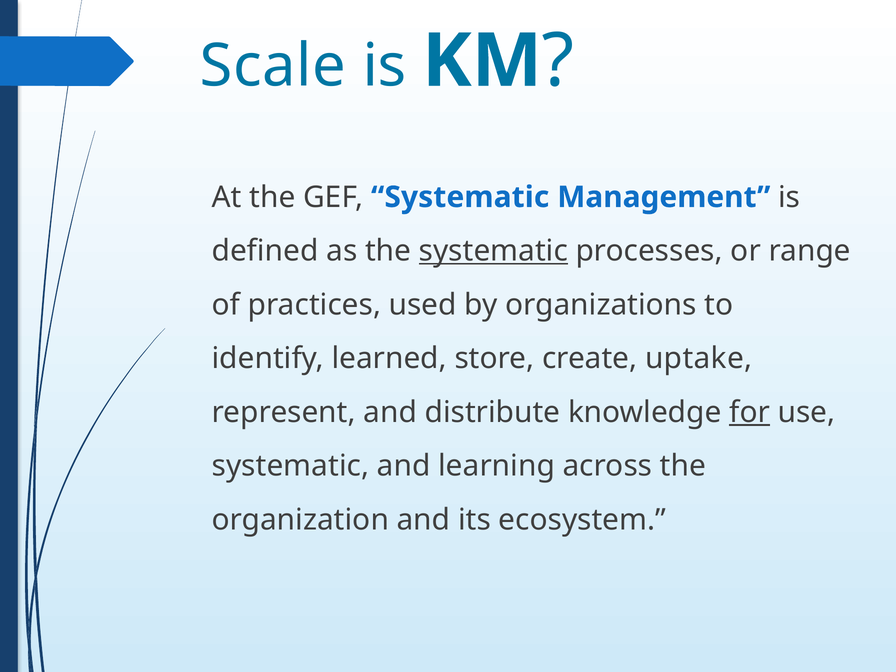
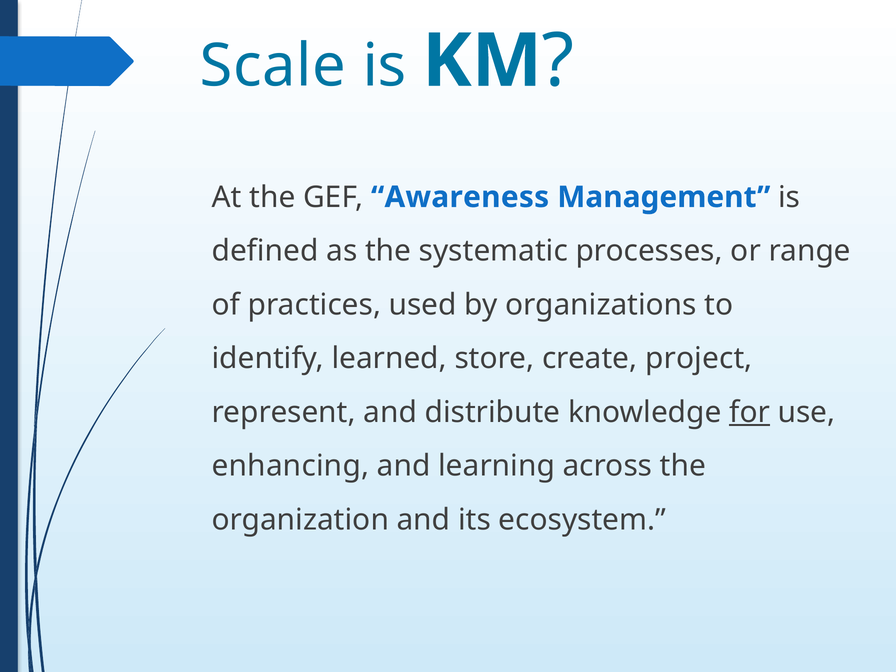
GEF Systematic: Systematic -> Awareness
systematic at (493, 251) underline: present -> none
uptake: uptake -> project
systematic at (291, 466): systematic -> enhancing
